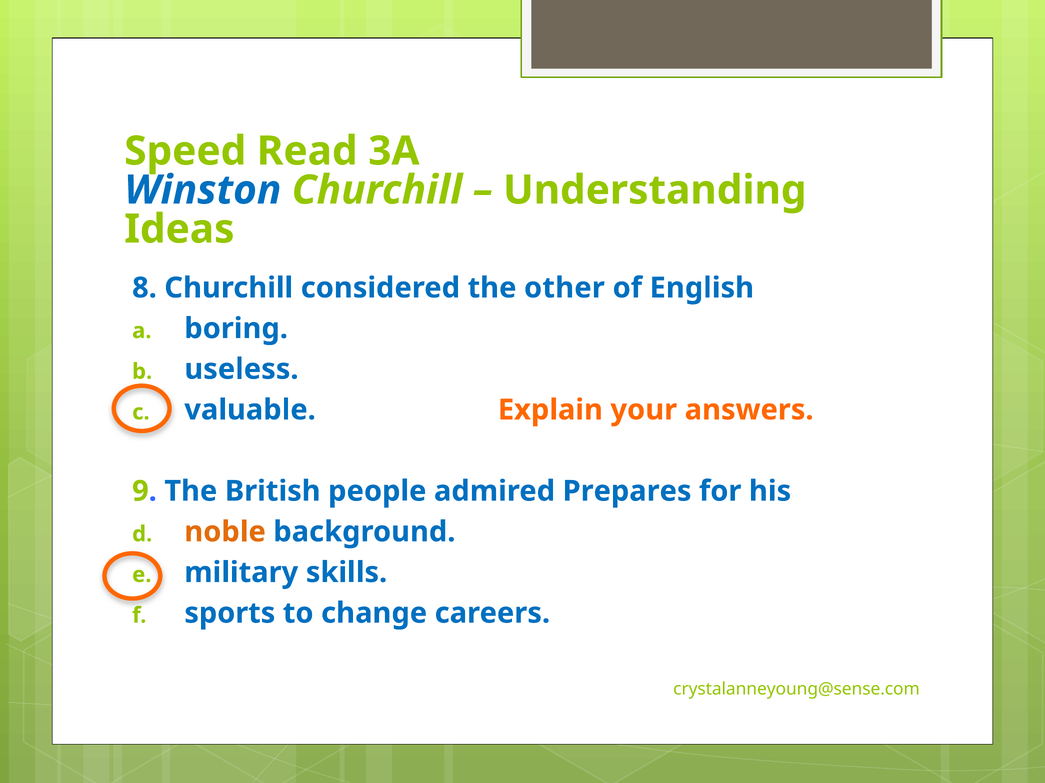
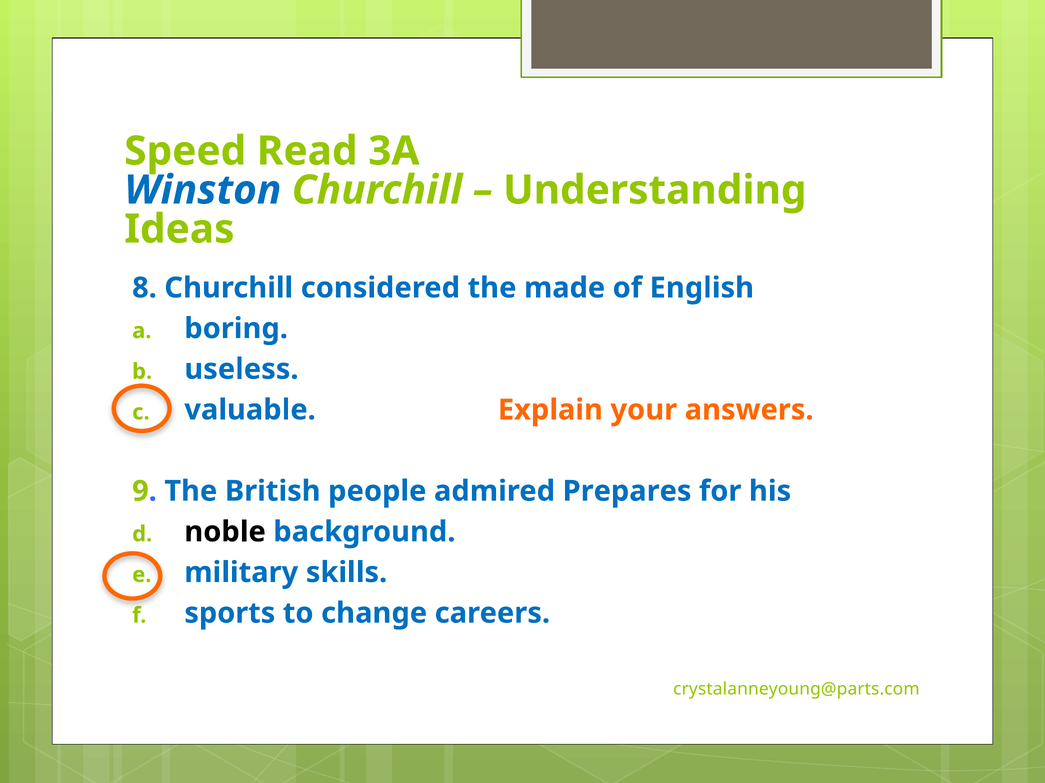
other: other -> made
noble colour: orange -> black
crystalanneyoung@sense.com: crystalanneyoung@sense.com -> crystalanneyoung@parts.com
